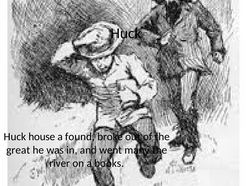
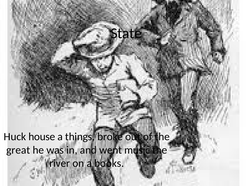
Huck at (126, 33): Huck -> State
found: found -> things
many: many -> music
